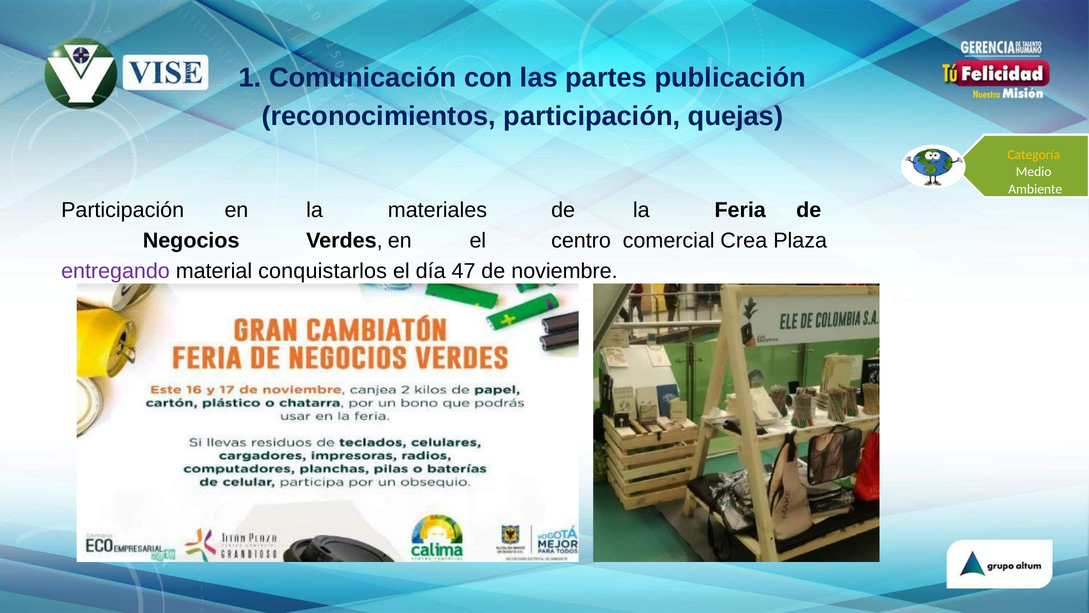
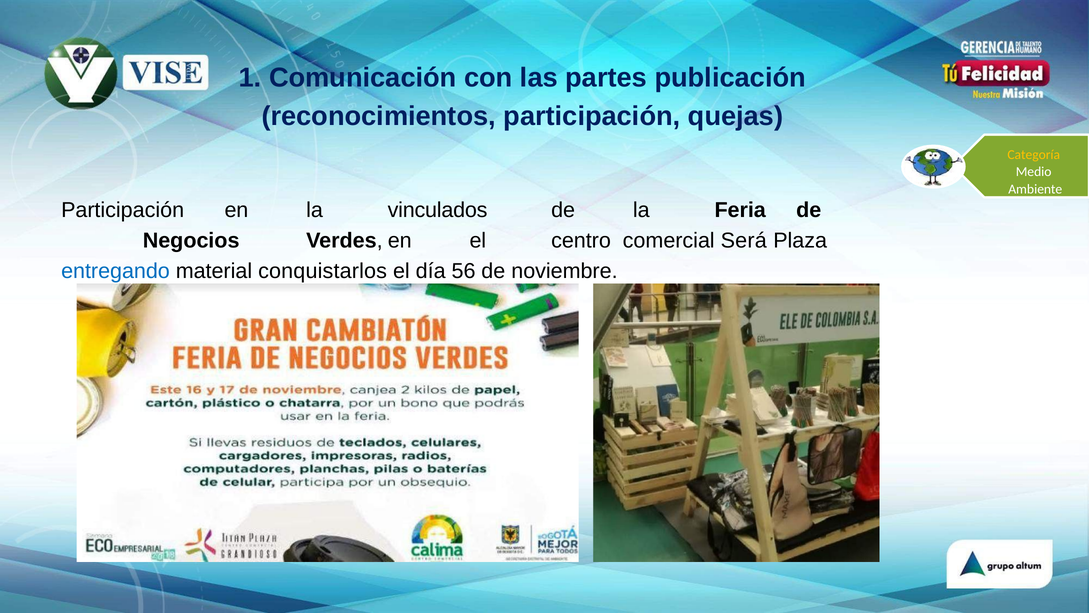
materiales: materiales -> vinculados
Crea: Crea -> Será
entregando colour: purple -> blue
47: 47 -> 56
